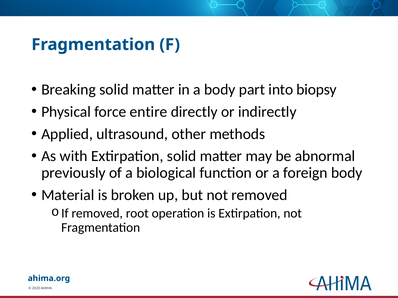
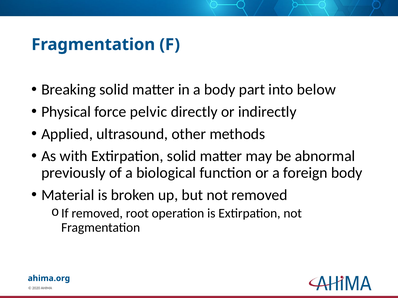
biopsy: biopsy -> below
entire: entire -> pelvic
